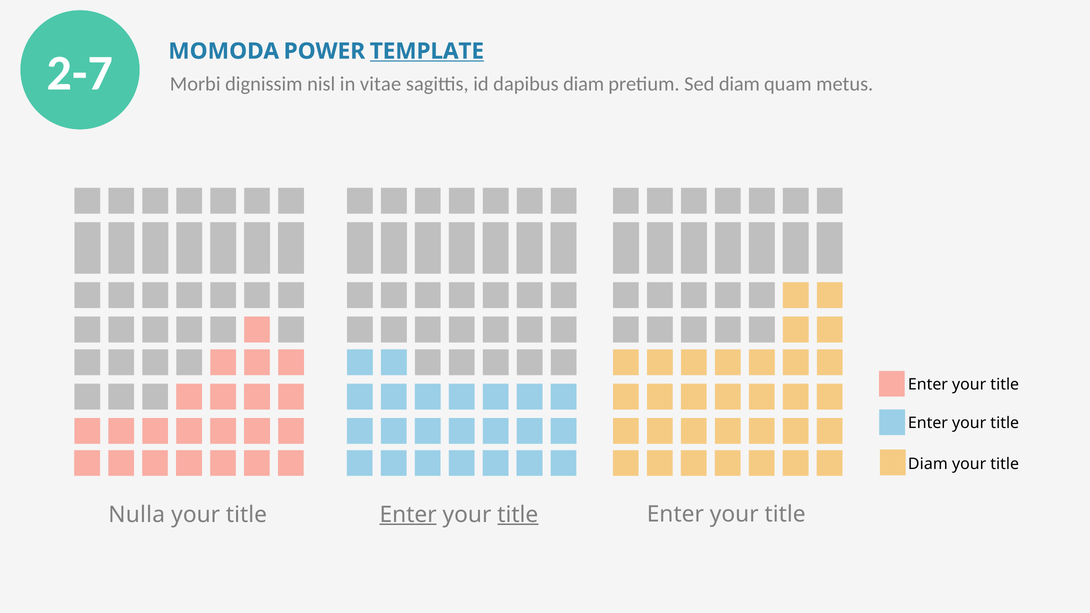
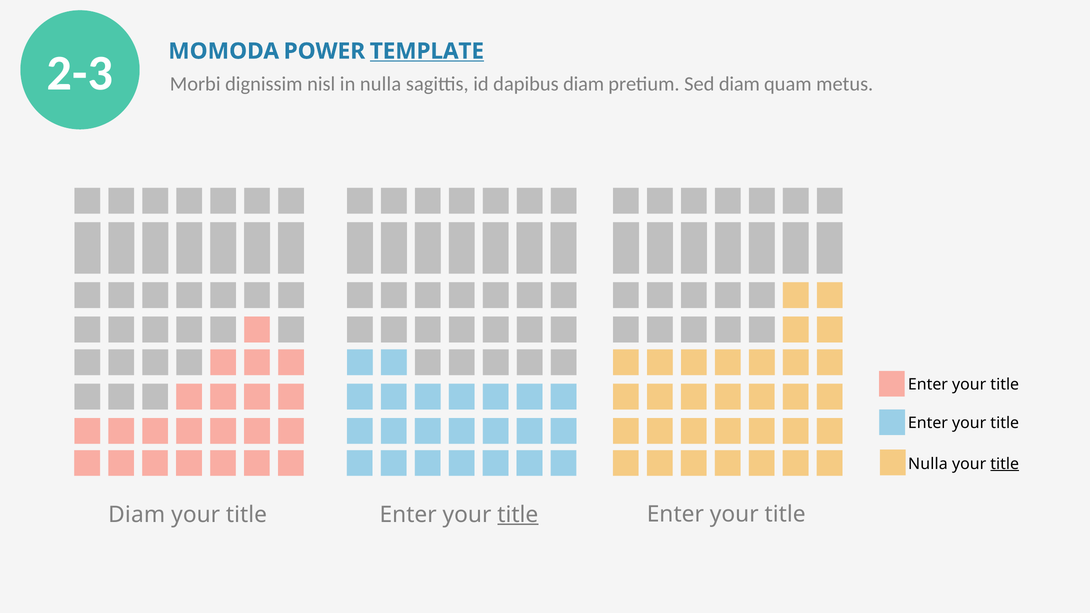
2-7: 2-7 -> 2-3
in vitae: vitae -> nulla
Diam at (928, 464): Diam -> Nulla
title at (1005, 464) underline: none -> present
Nulla at (137, 515): Nulla -> Diam
Enter at (408, 515) underline: present -> none
